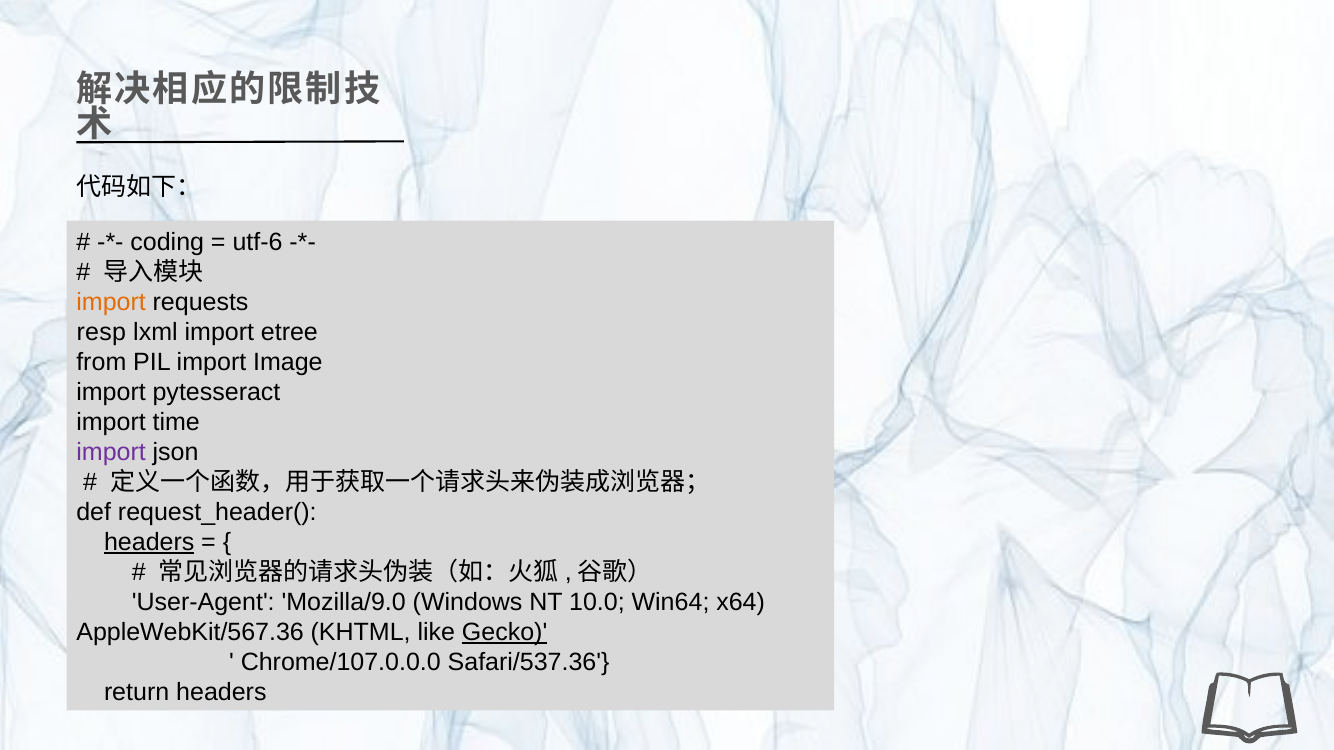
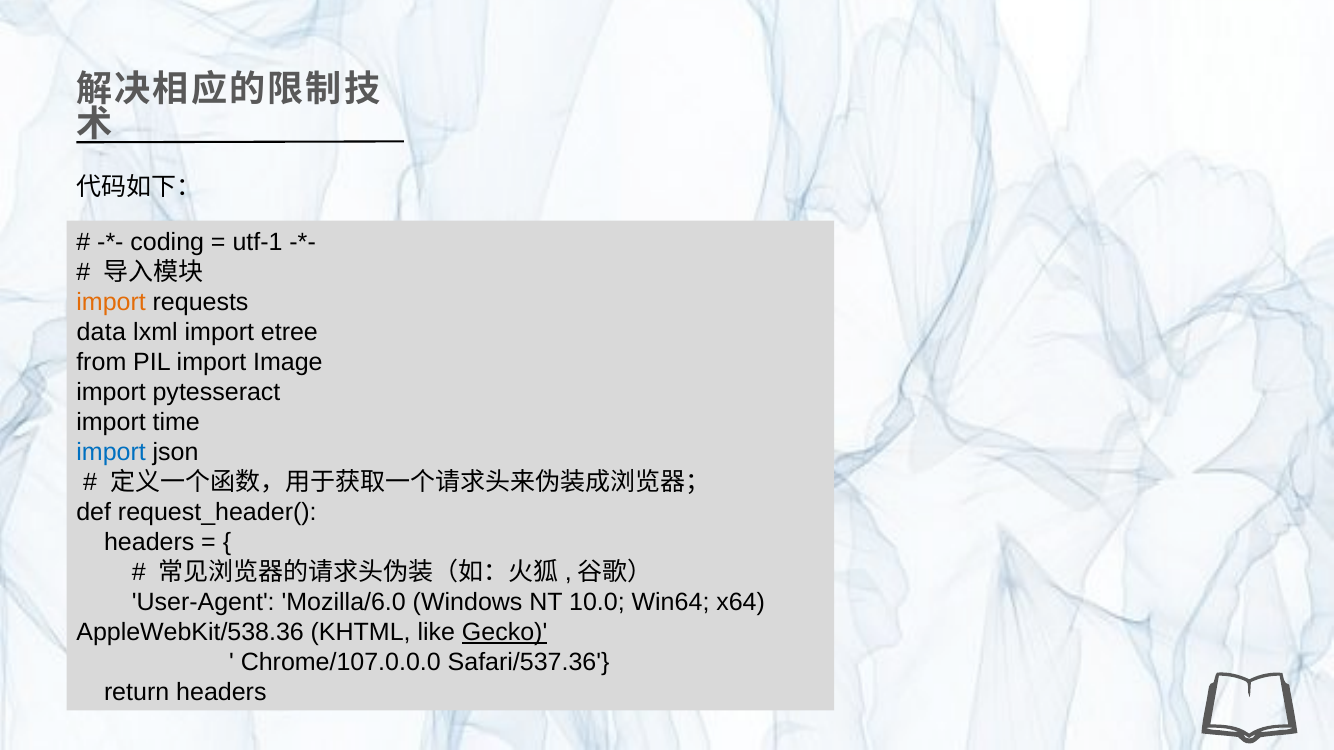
utf-6: utf-6 -> utf-1
resp: resp -> data
import at (111, 453) colour: purple -> blue
headers at (149, 543) underline: present -> none
Mozilla/9.0: Mozilla/9.0 -> Mozilla/6.0
AppleWebKit/567.36: AppleWebKit/567.36 -> AppleWebKit/538.36
